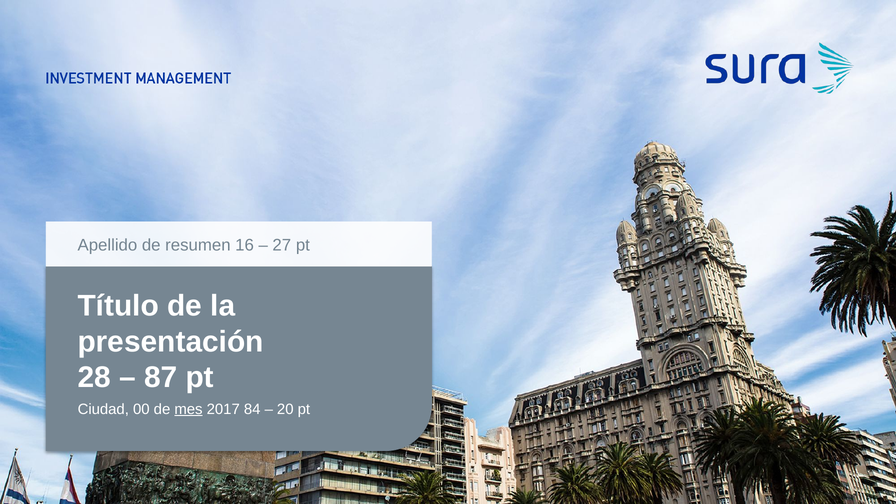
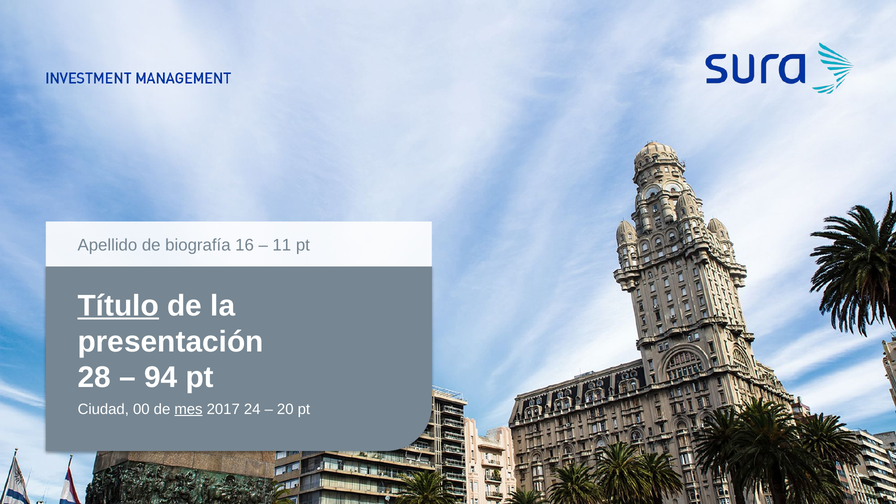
resumen: resumen -> biografía
27: 27 -> 11
Título underline: none -> present
87: 87 -> 94
84: 84 -> 24
